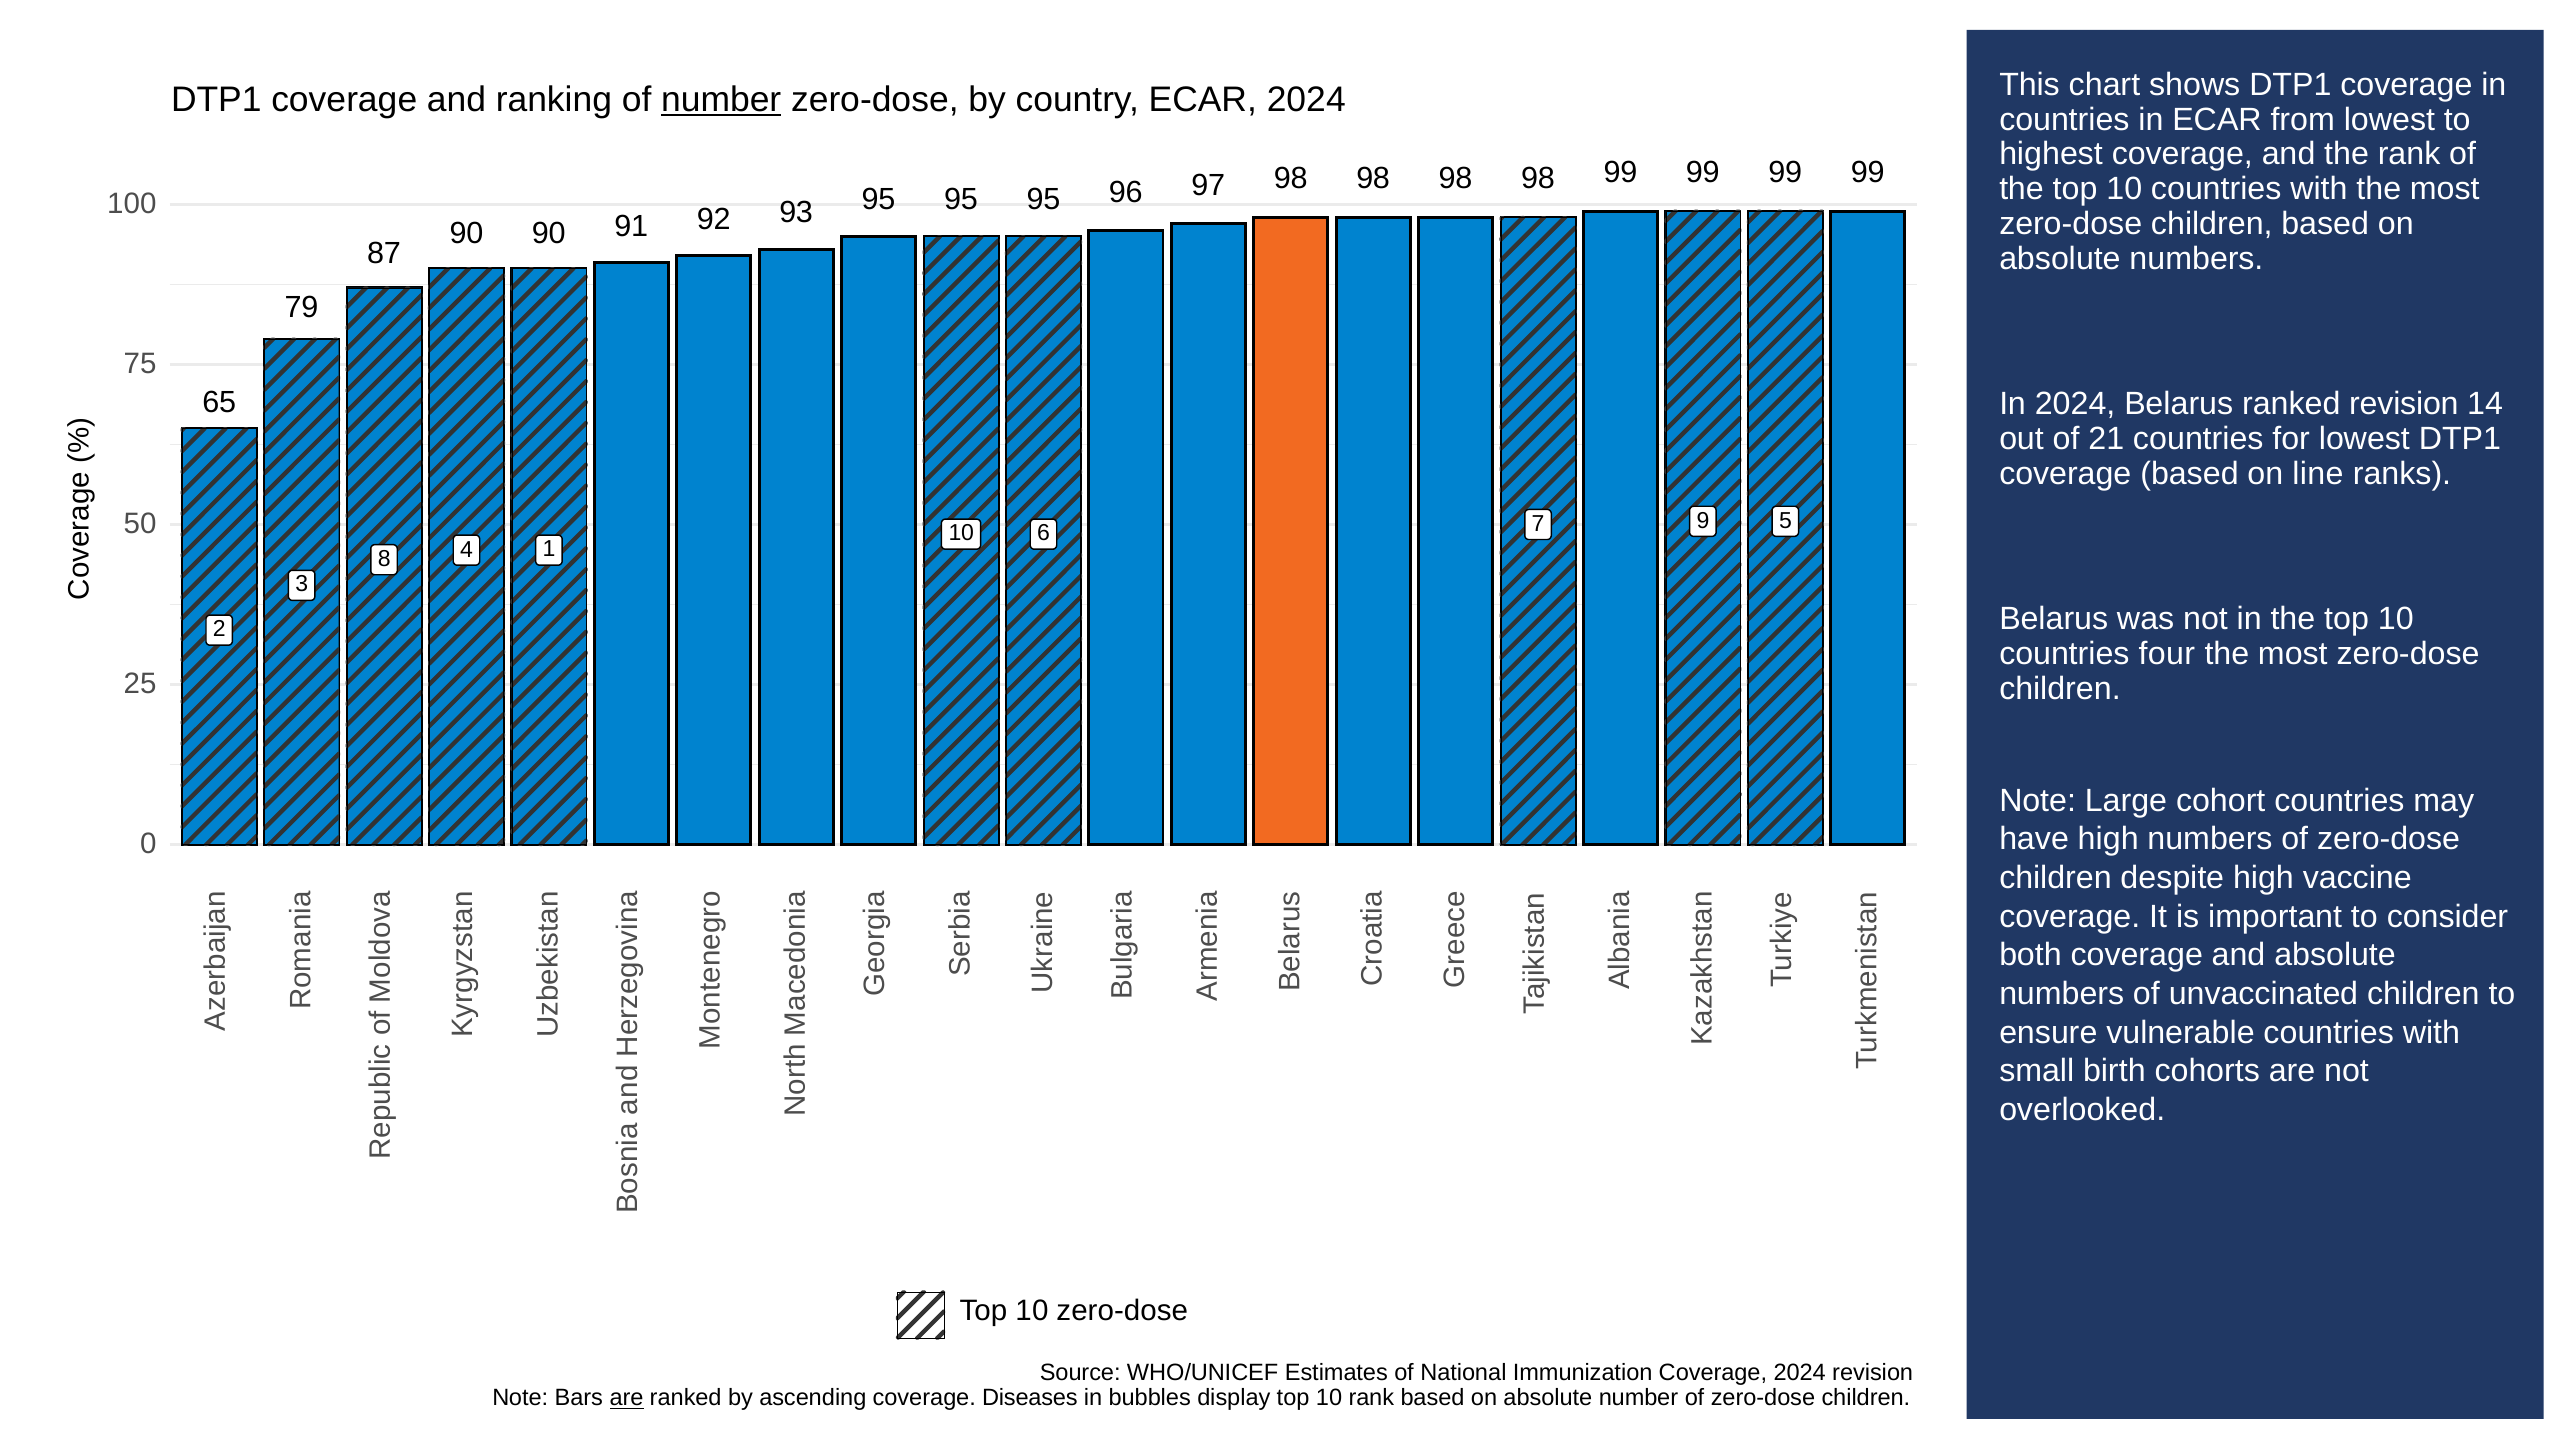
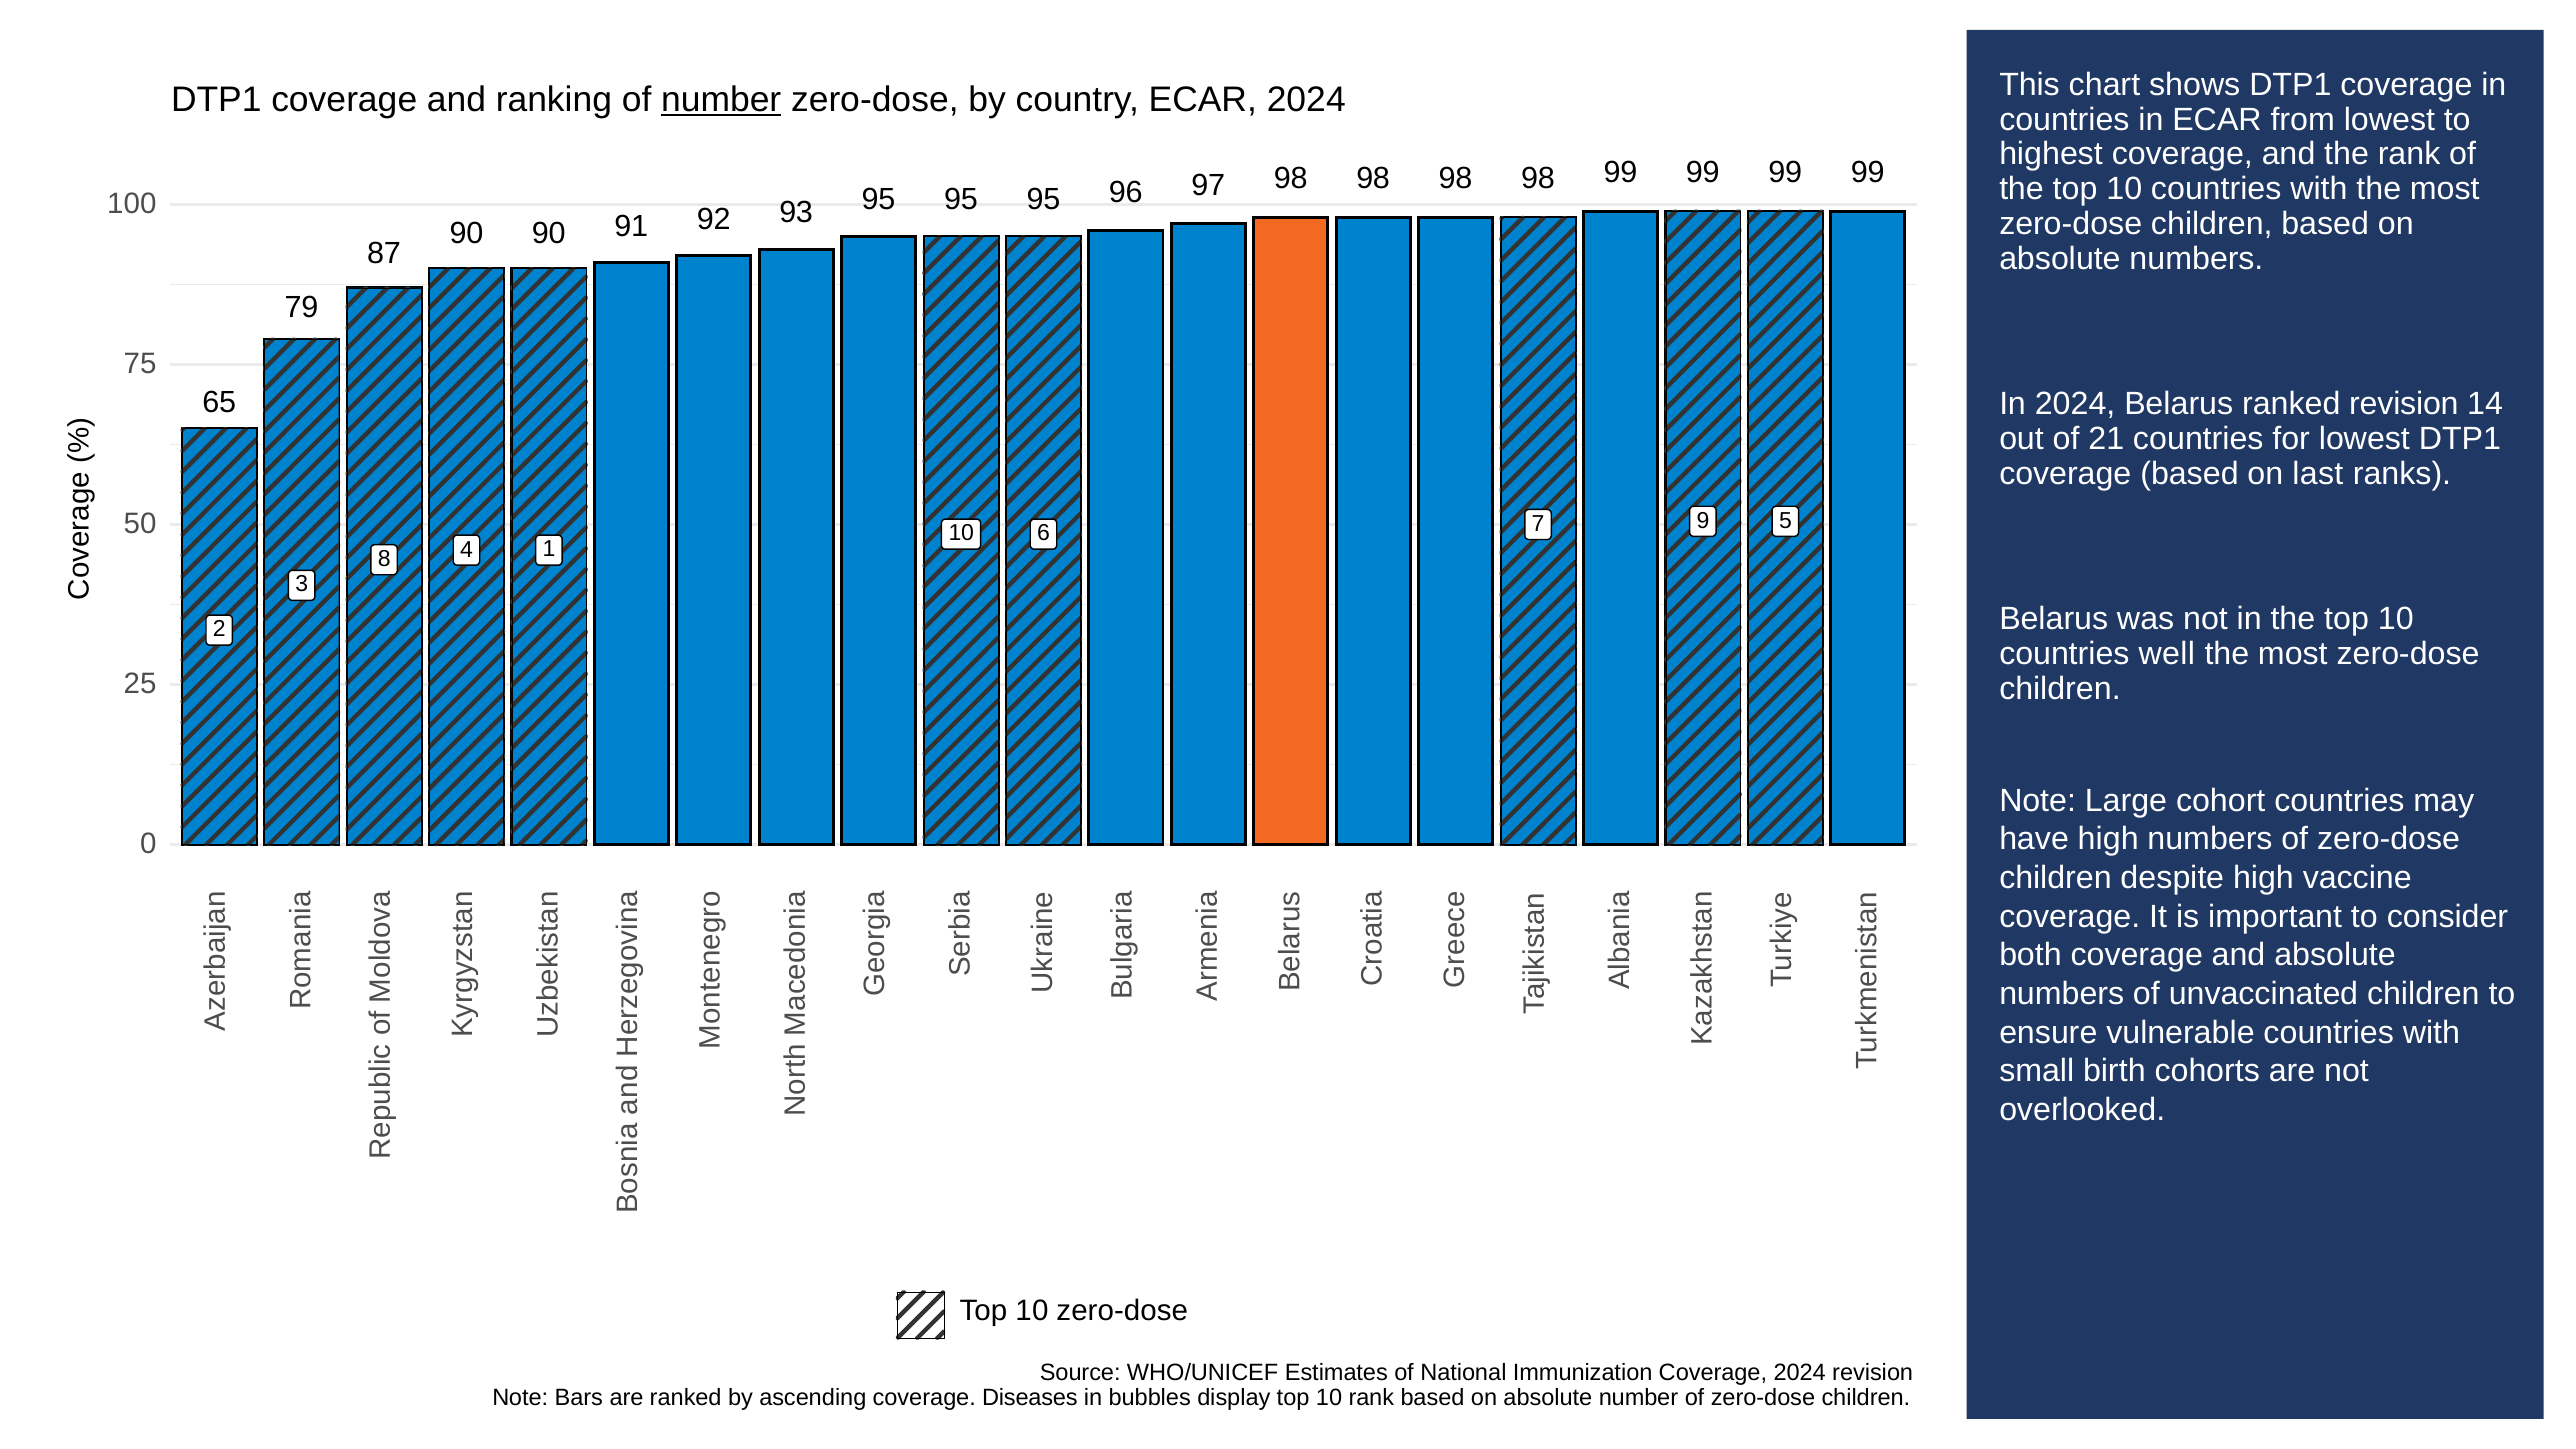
line: line -> last
four: four -> well
are at (627, 1398) underline: present -> none
